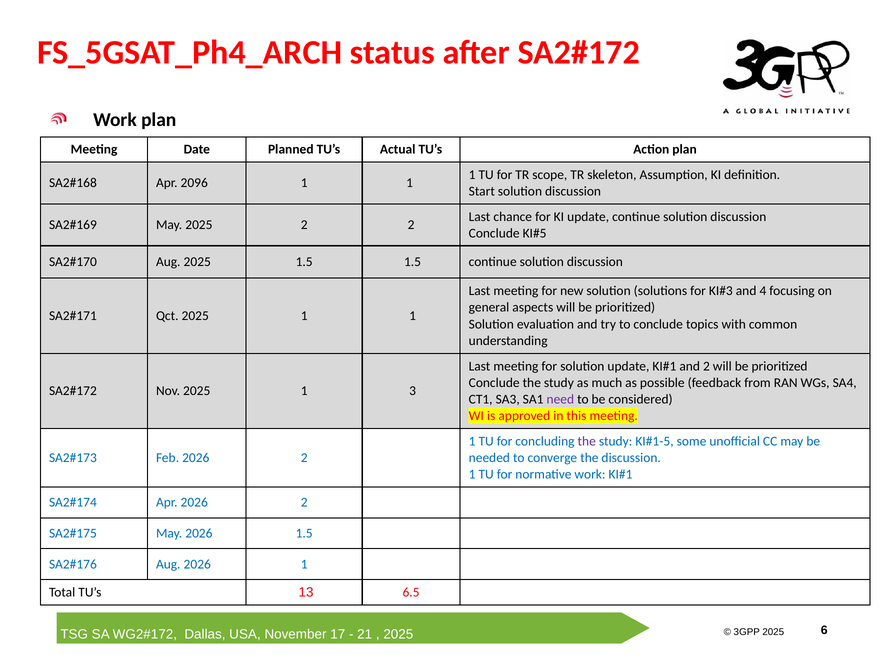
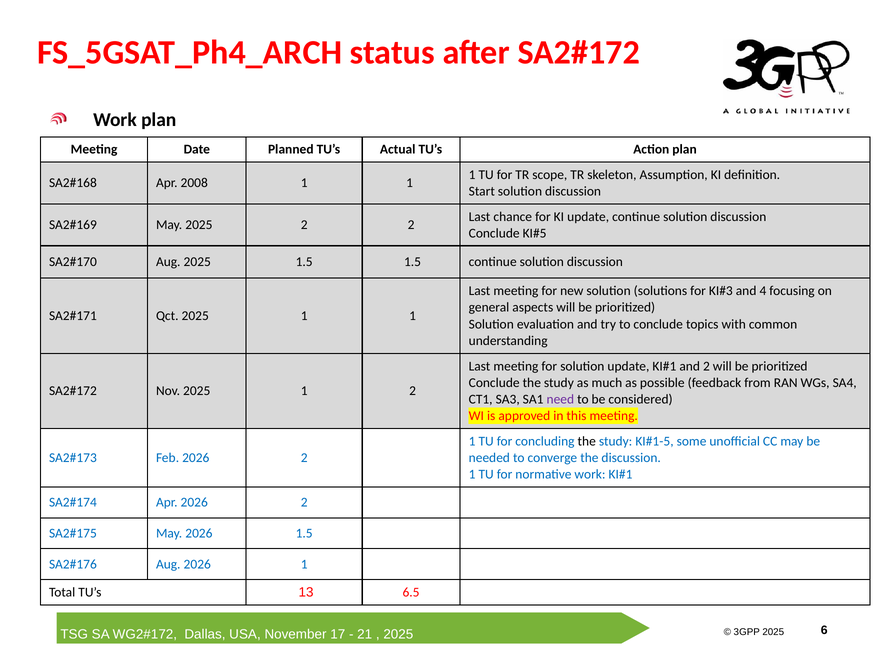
2096: 2096 -> 2008
1 3: 3 -> 2
the at (587, 441) colour: purple -> black
